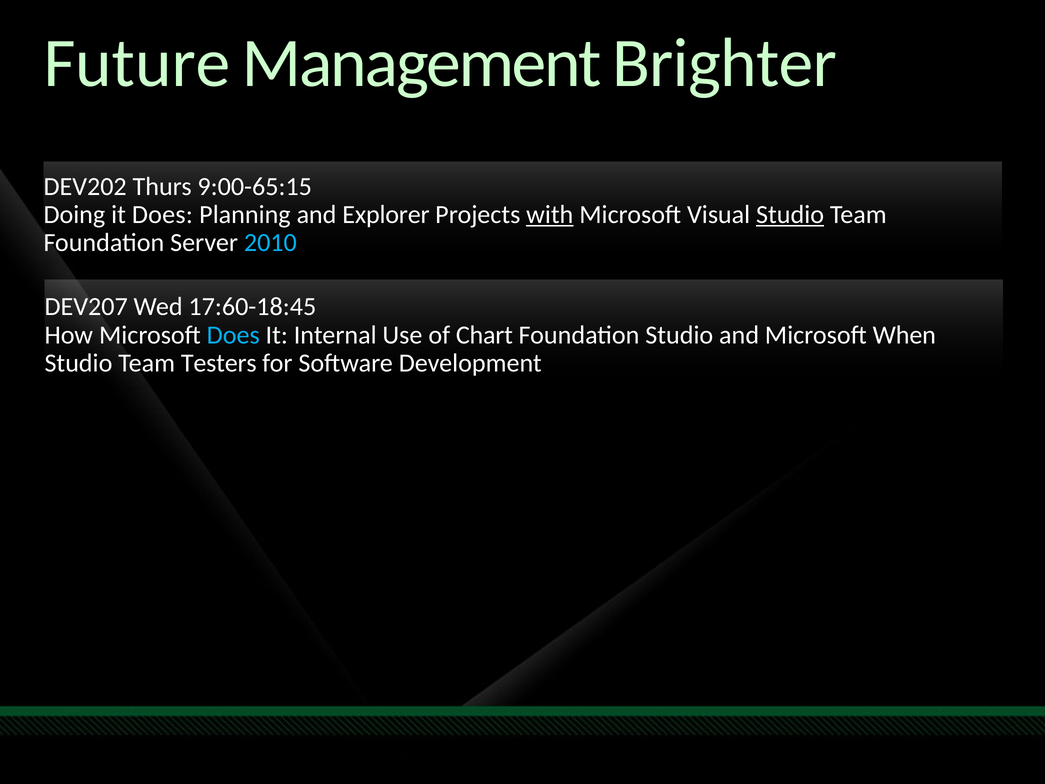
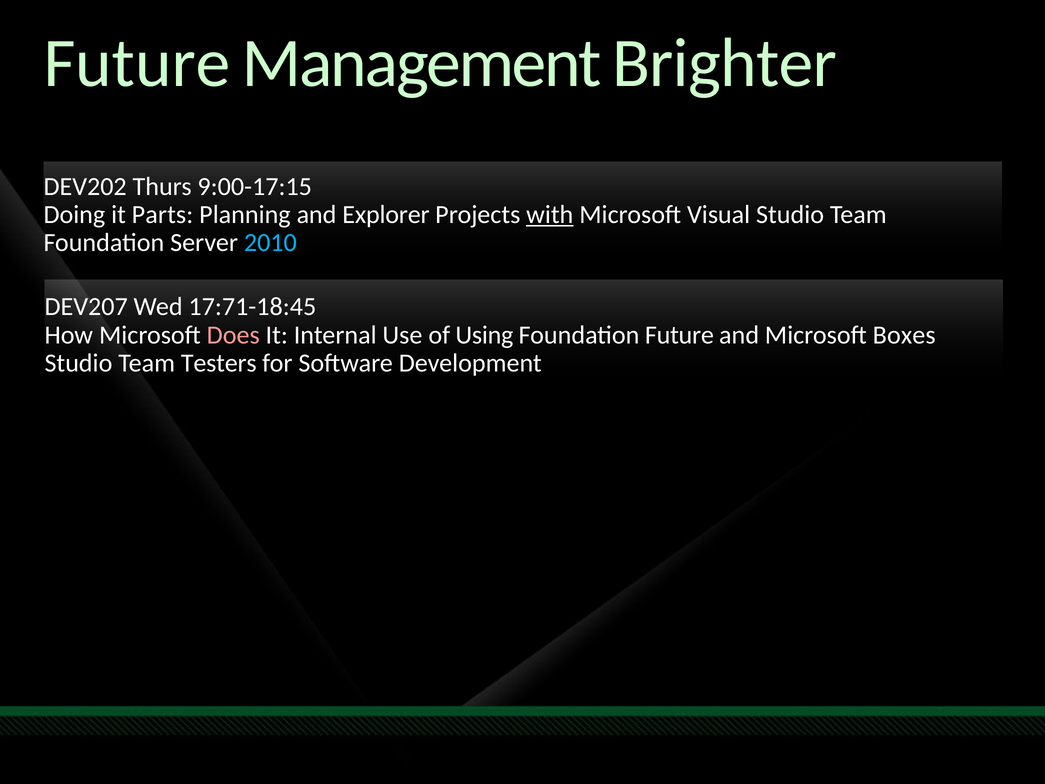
9:00-65:15: 9:00-65:15 -> 9:00-17:15
it Does: Does -> Parts
Studio at (790, 215) underline: present -> none
17:60-18:45: 17:60-18:45 -> 17:71-18:45
Does at (233, 335) colour: light blue -> pink
Chart: Chart -> Using
Foundation Studio: Studio -> Future
When: When -> Boxes
